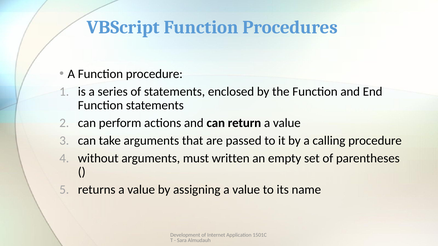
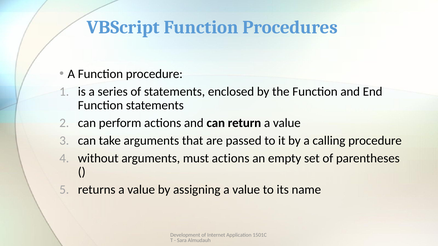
must written: written -> actions
